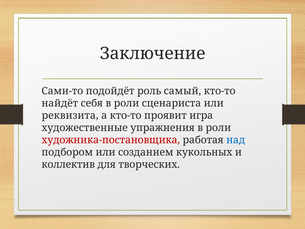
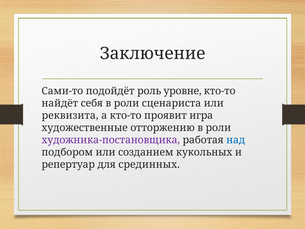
самый: самый -> уровне
упражнения: упражнения -> отторжению
художника-постановщика colour: red -> purple
коллектив: коллектив -> репертуар
творческих: творческих -> срединных
